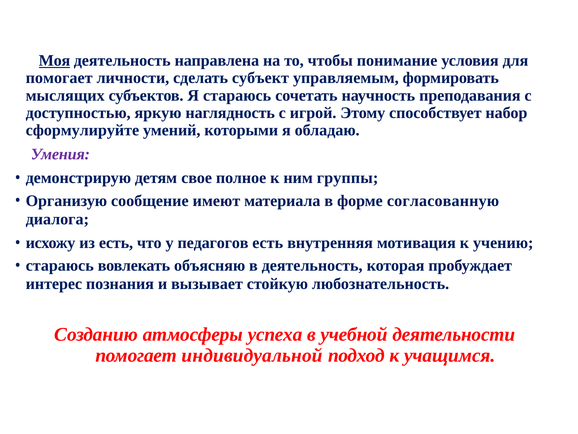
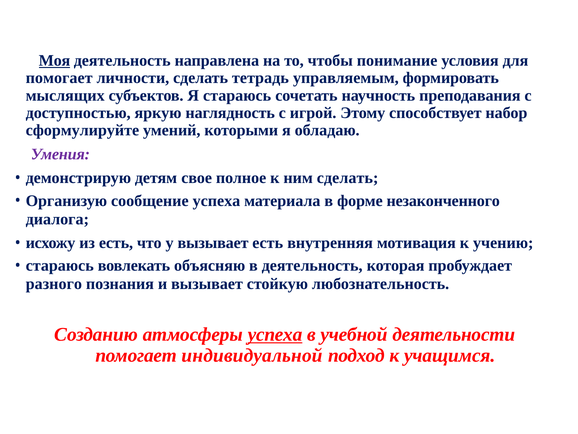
субъект: субъект -> тетрадь
ним группы: группы -> сделать
сообщение имеют: имеют -> успеха
согласованную: согласованную -> незаконченного
у педагогов: педагогов -> вызывает
интерес: интерес -> разного
успеха at (275, 334) underline: none -> present
